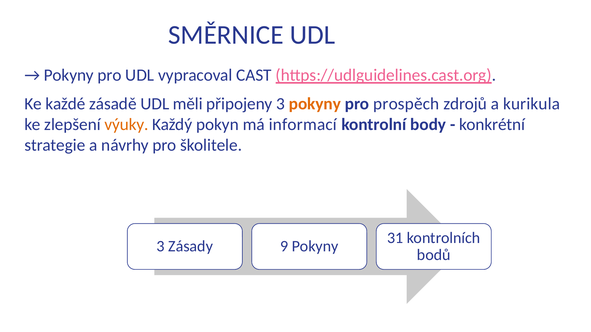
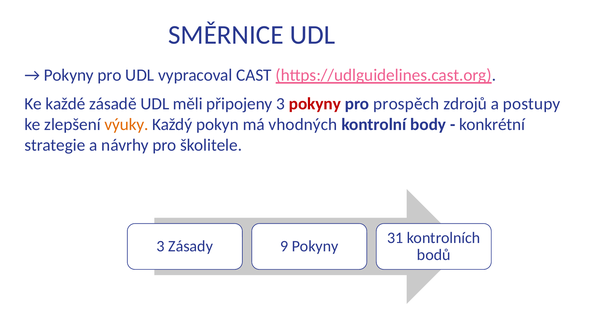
pokyny at (315, 104) colour: orange -> red
kurikula: kurikula -> postupy
informací: informací -> vhodných
